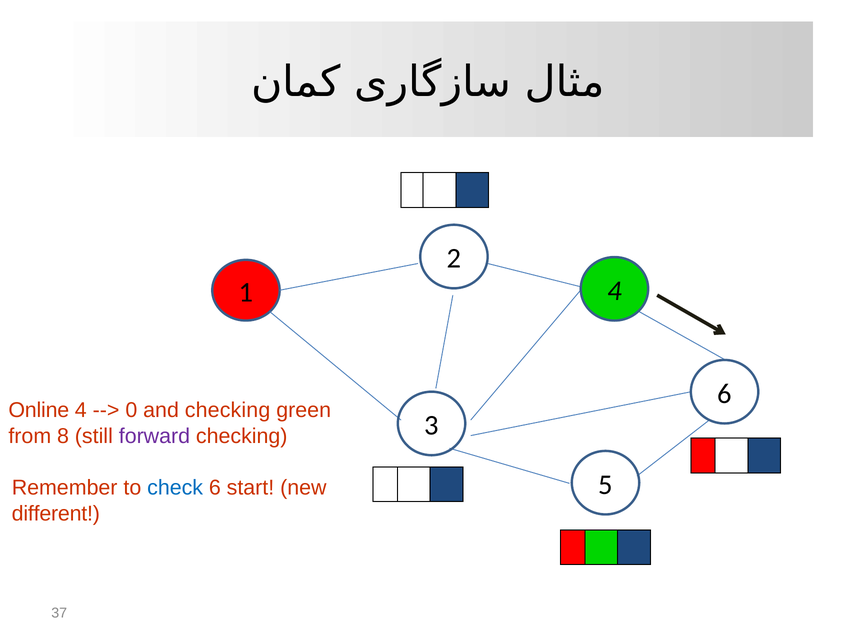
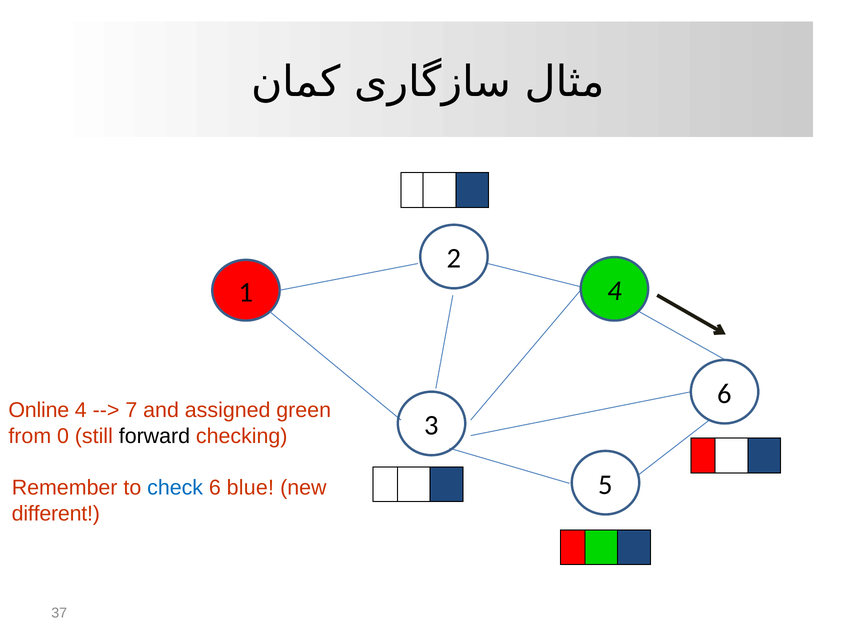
0: 0 -> 7
and checking: checking -> assigned
8: 8 -> 0
forward colour: purple -> black
start: start -> blue
